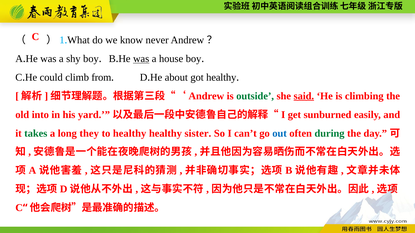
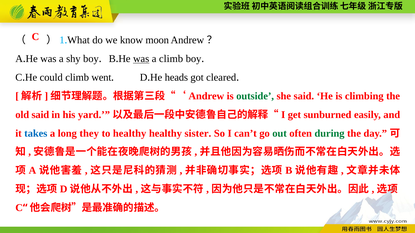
never: never -> moon
a house: house -> climb
from: from -> went
about: about -> heads
got healthy: healthy -> cleared
said at (304, 96) underline: present -> none
old into: into -> said
takes colour: green -> blue
out colour: blue -> green
